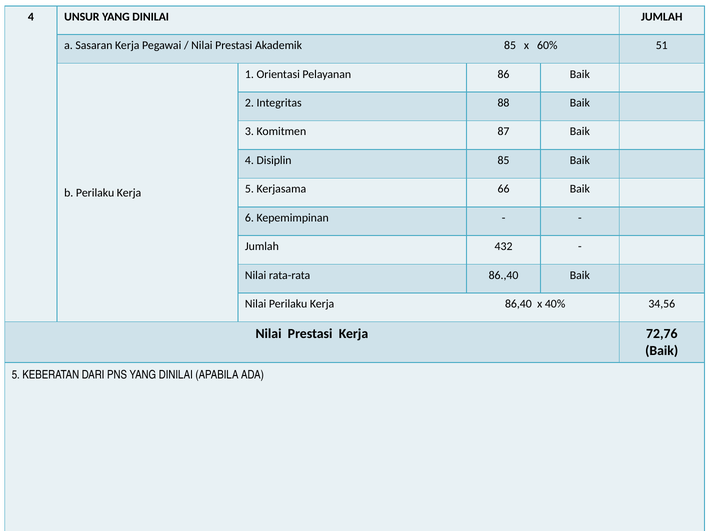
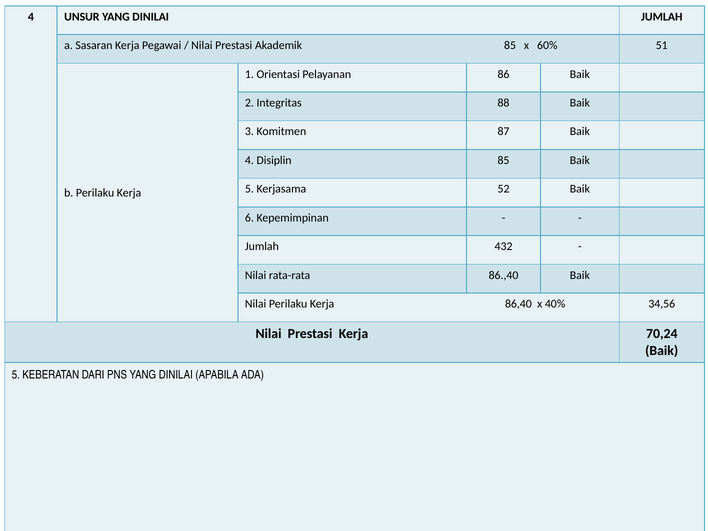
66: 66 -> 52
72,76: 72,76 -> 70,24
